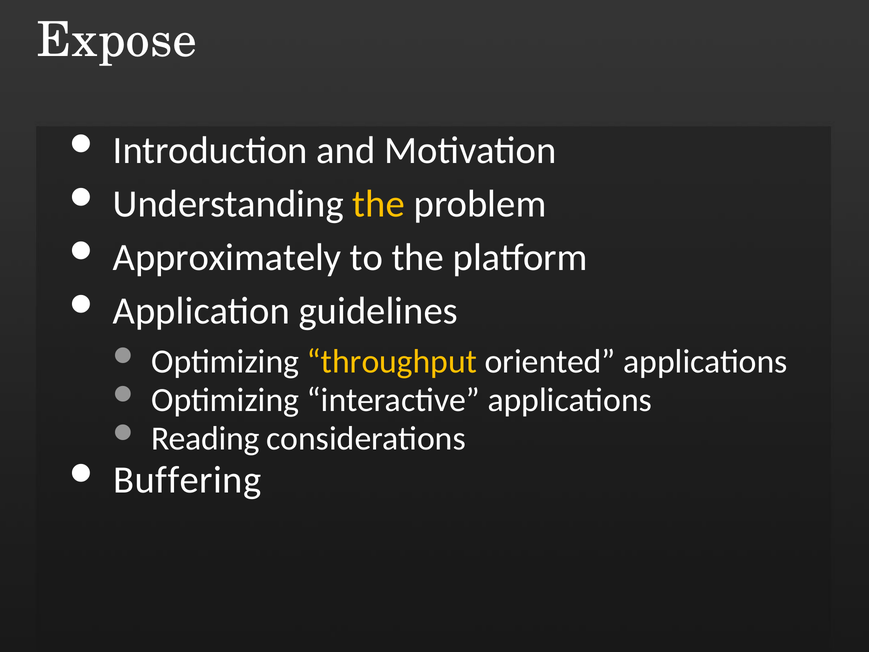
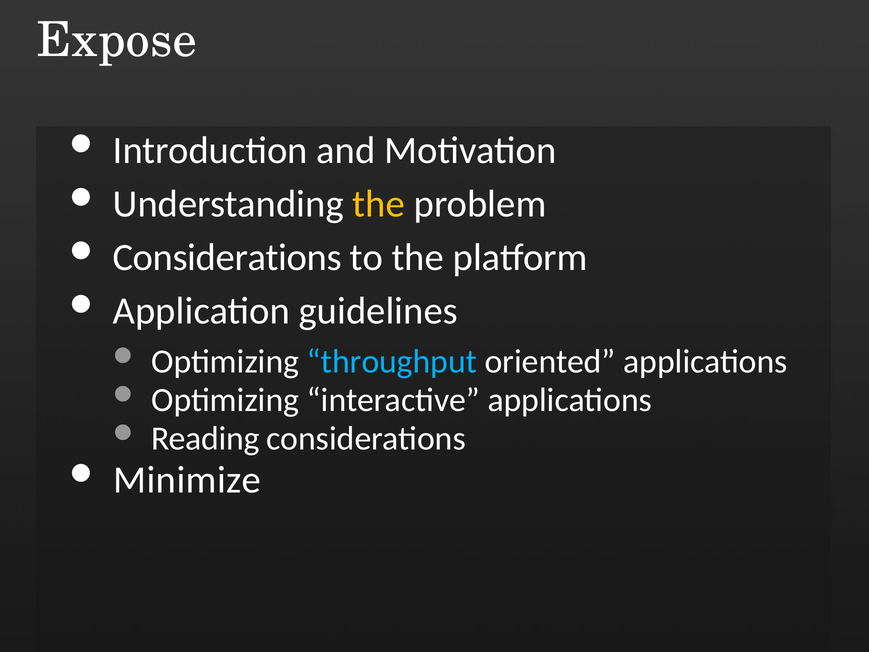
Approximately at (227, 258): Approximately -> Considerations
throughput colour: yellow -> light blue
Buffering: Buffering -> Minimize
